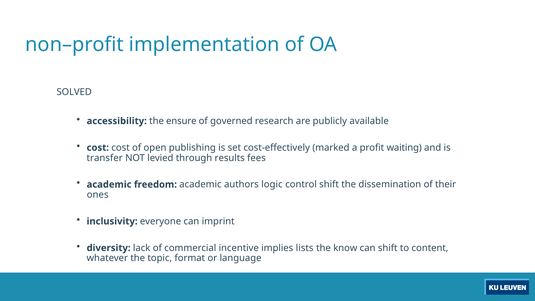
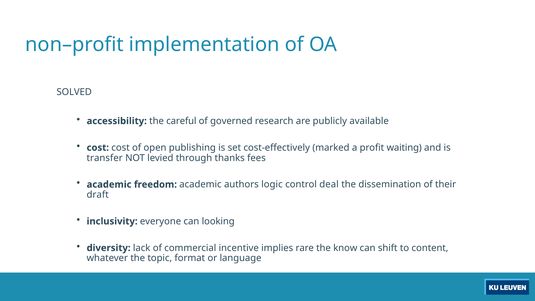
ensure: ensure -> careful
results: results -> thanks
control shift: shift -> deal
ones: ones -> draft
imprint: imprint -> looking
lists: lists -> rare
